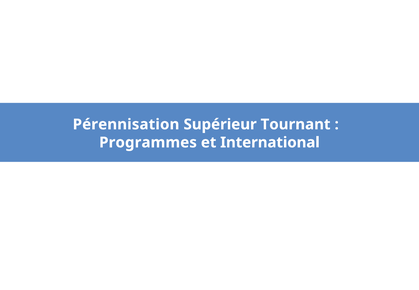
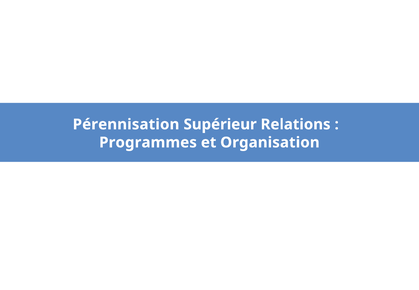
Tournant: Tournant -> Relations
International: International -> Organisation
